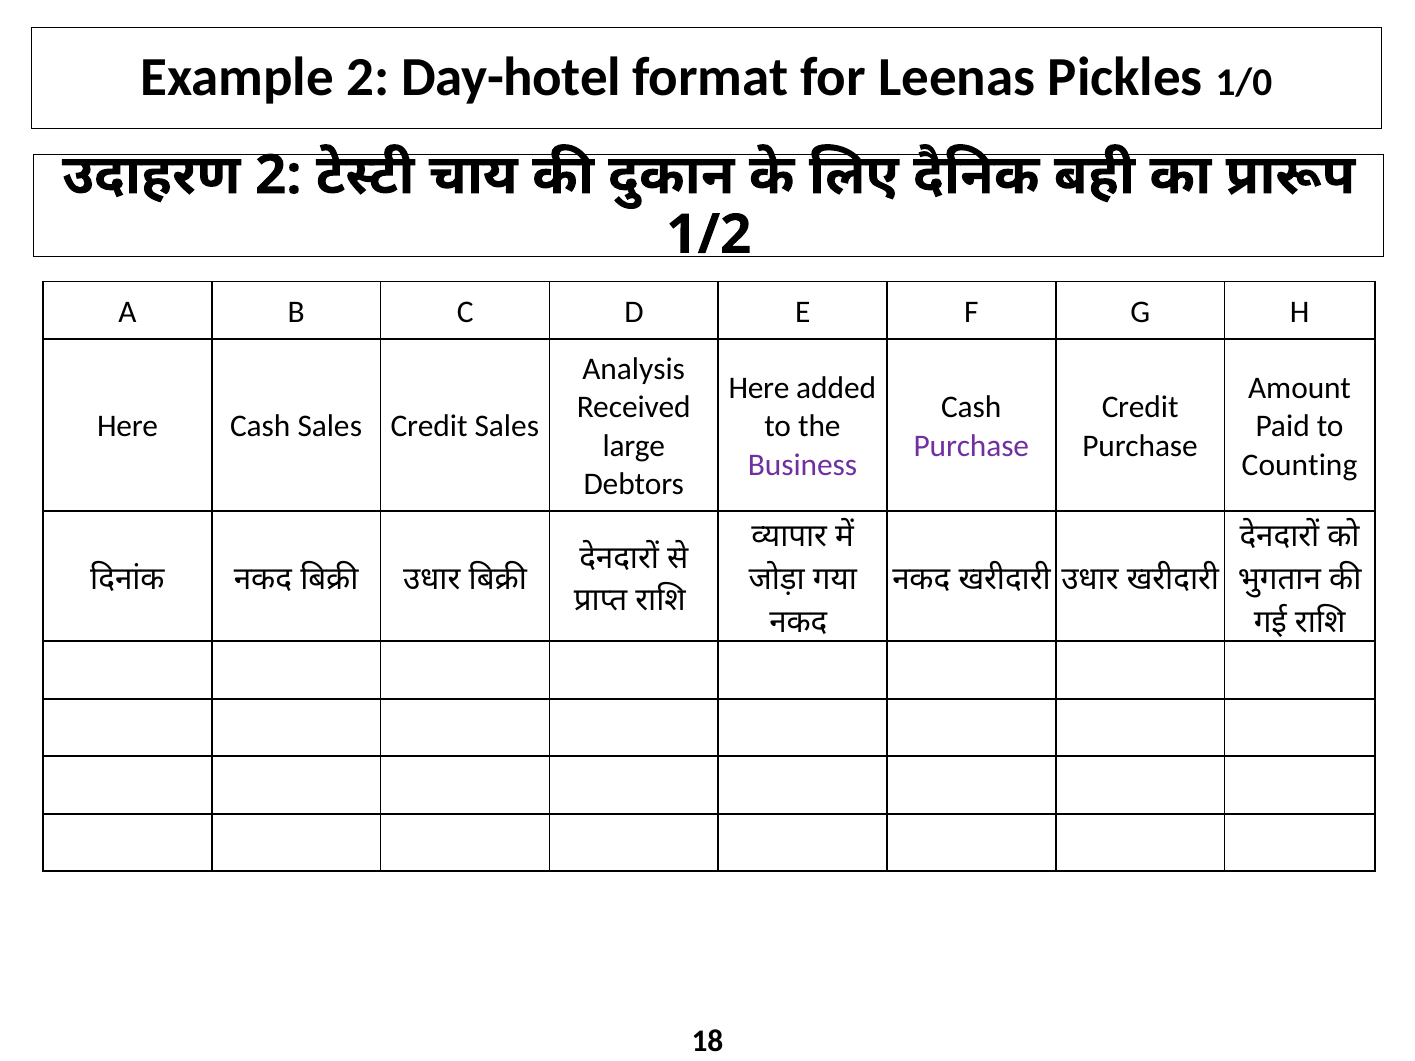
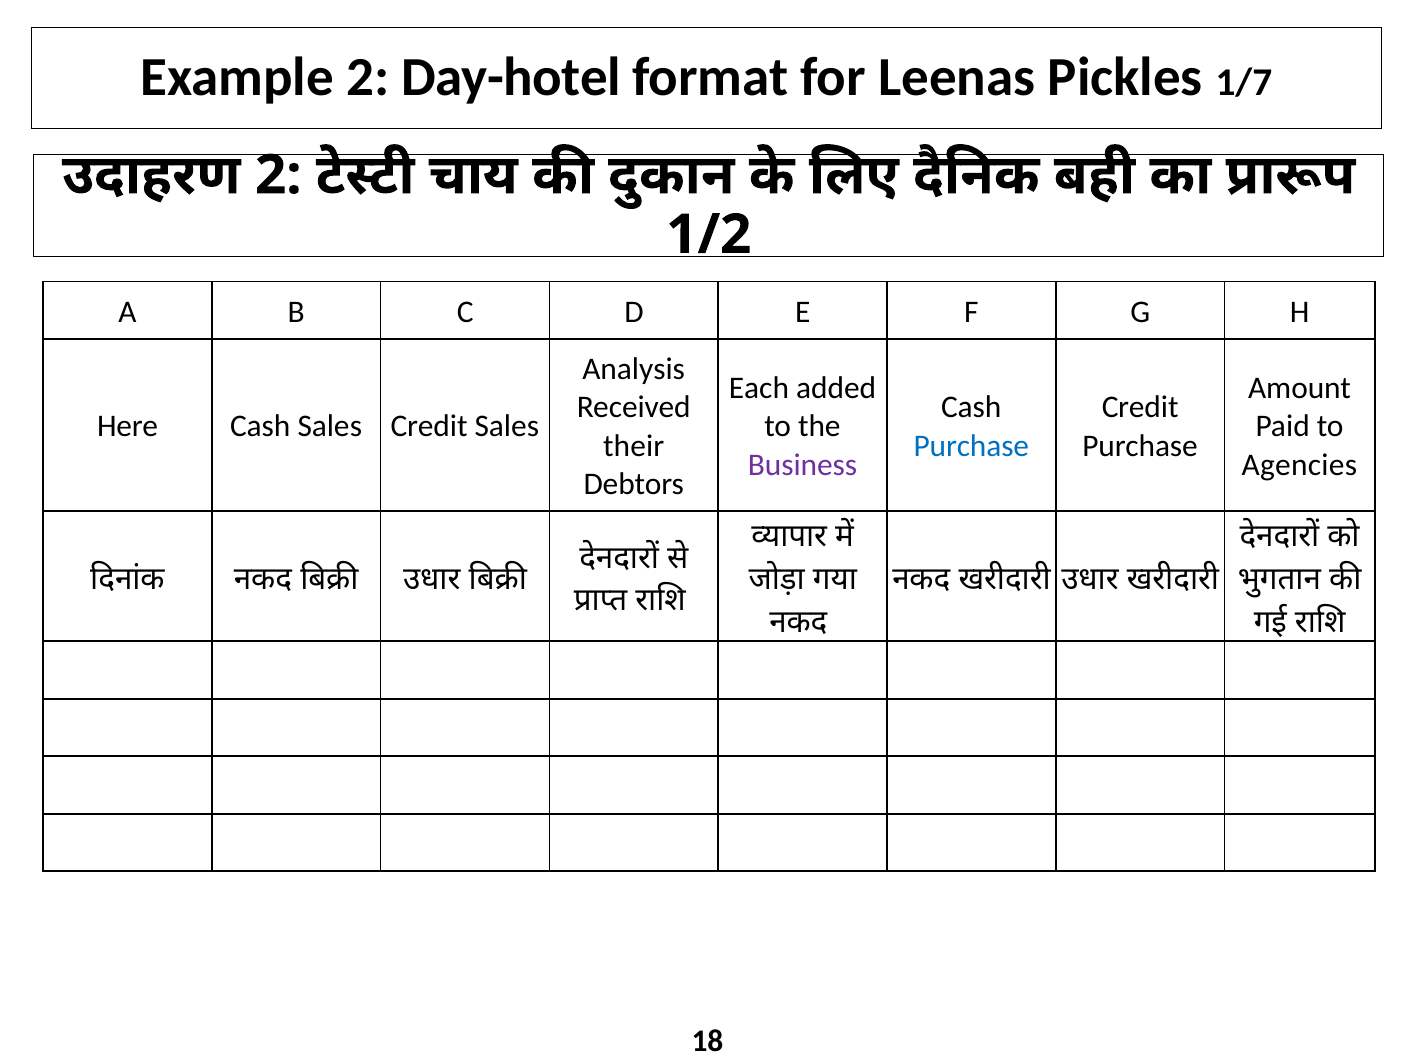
1/0: 1/0 -> 1/7
Here at (759, 388): Here -> Each
large: large -> their
Purchase at (971, 446) colour: purple -> blue
Counting: Counting -> Agencies
